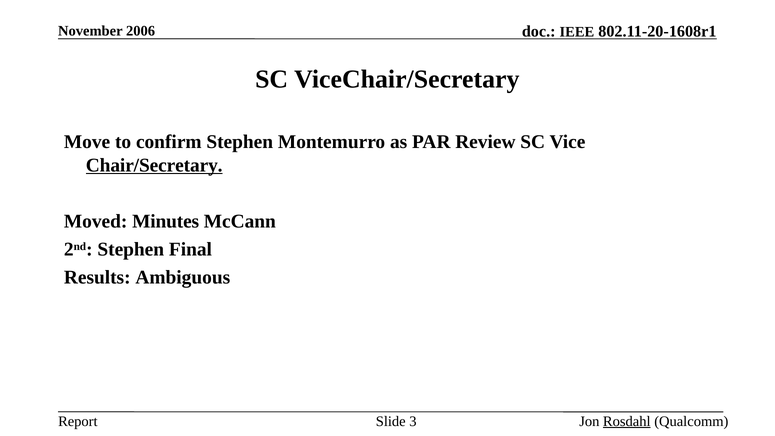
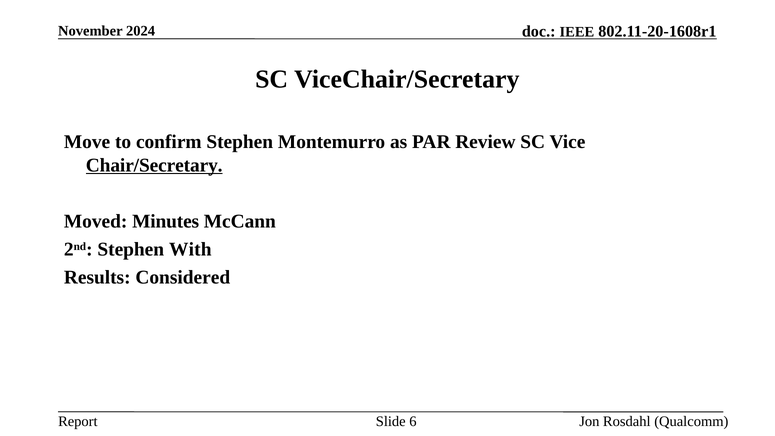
2006: 2006 -> 2024
Final: Final -> With
Ambiguous: Ambiguous -> Considered
3: 3 -> 6
Rosdahl underline: present -> none
